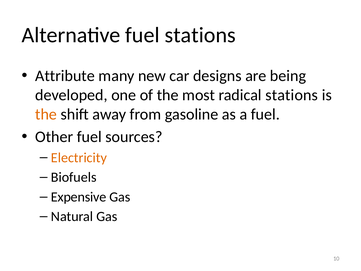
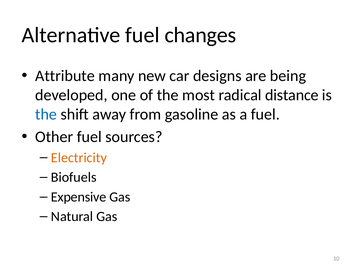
fuel stations: stations -> changes
radical stations: stations -> distance
the at (46, 114) colour: orange -> blue
